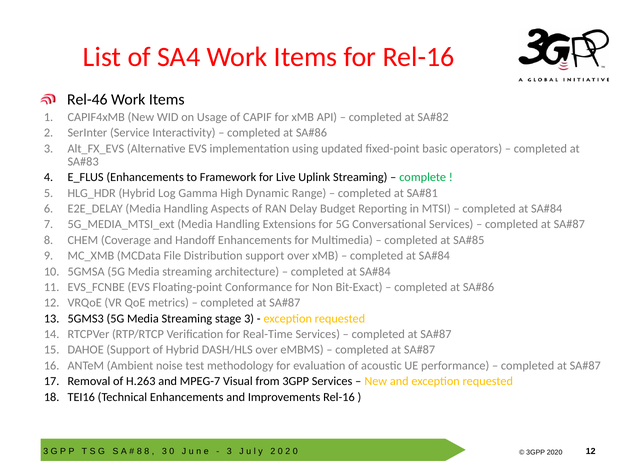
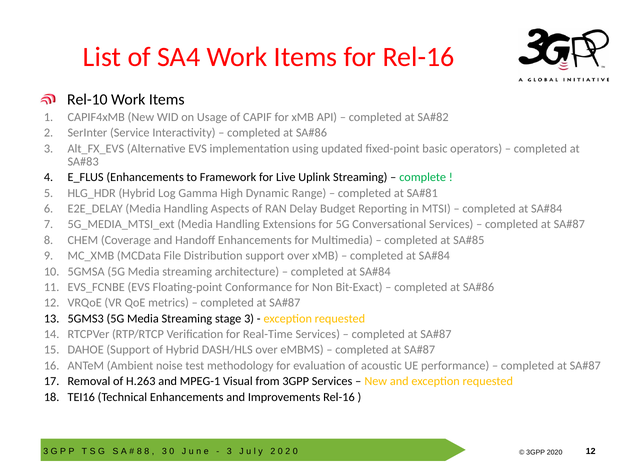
Rel-46: Rel-46 -> Rel-10
MPEG-7: MPEG-7 -> MPEG-1
